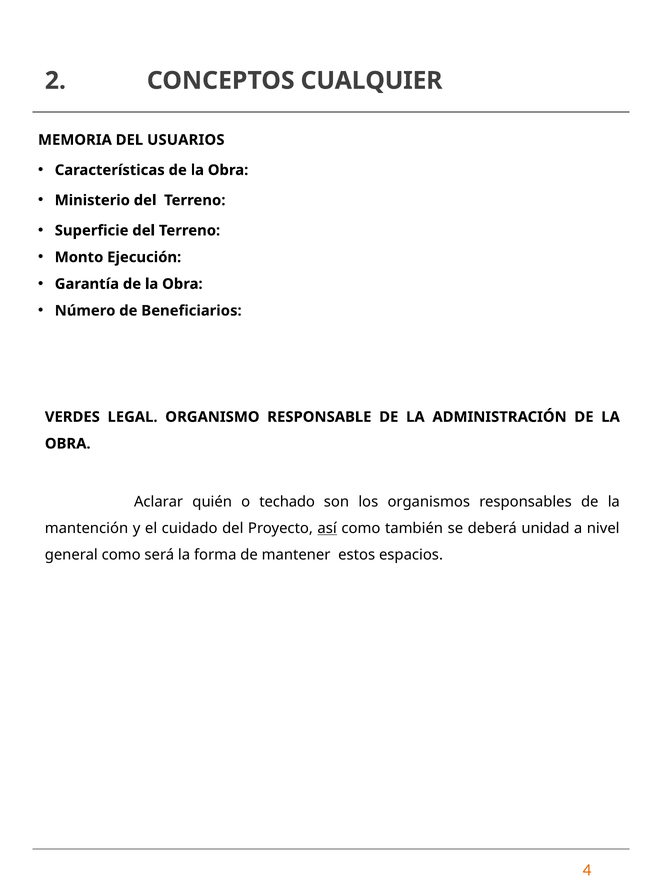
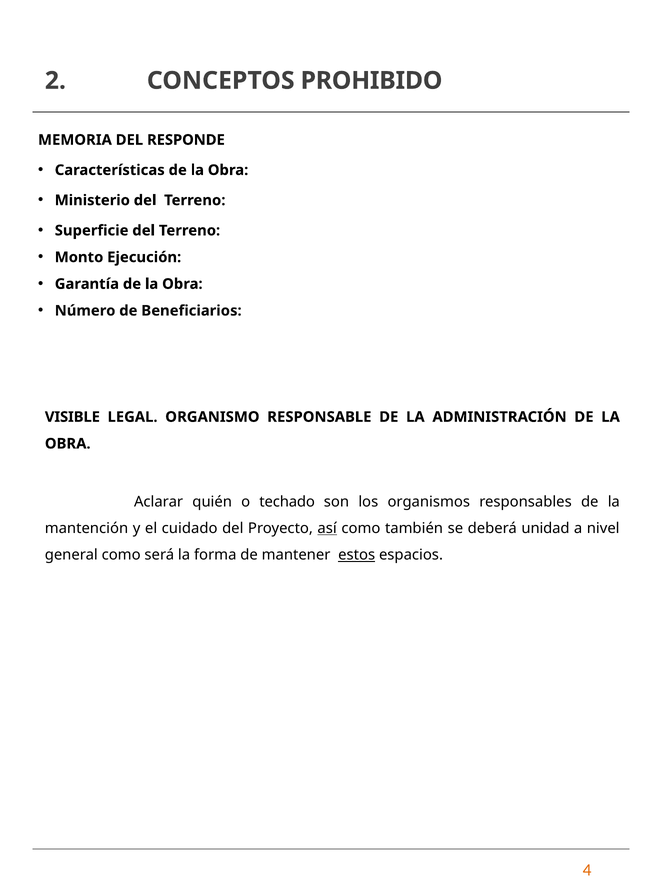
CUALQUIER: CUALQUIER -> PROHIBIDO
USUARIOS: USUARIOS -> RESPONDE
VERDES: VERDES -> VISIBLE
estos underline: none -> present
